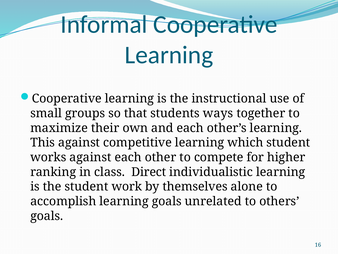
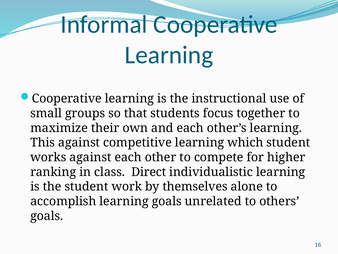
ways: ways -> focus
